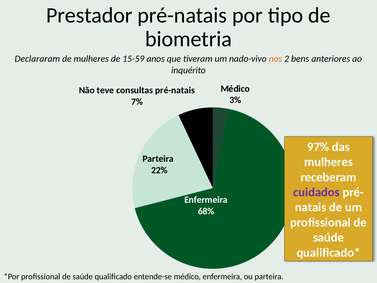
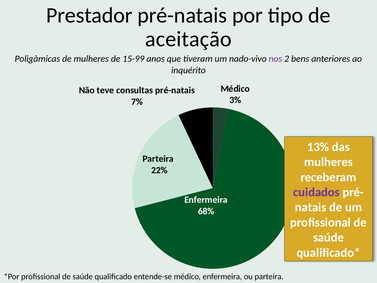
biometria: biometria -> aceitação
Declararam: Declararam -> Poligâmicas
15-59: 15-59 -> 15-99
nos colour: orange -> purple
97%: 97% -> 13%
